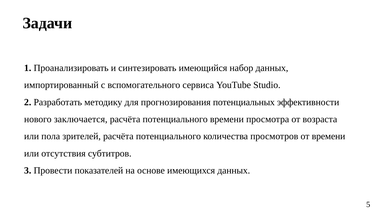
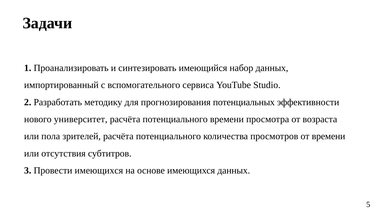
заключается: заключается -> университет
Провести показателей: показателей -> имеющихся
